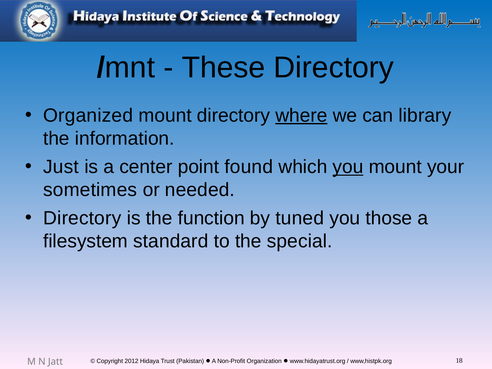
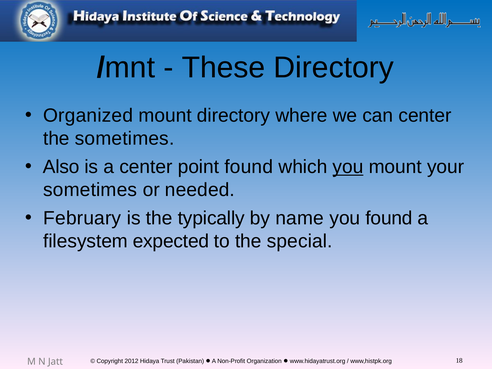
where underline: present -> none
can library: library -> center
the information: information -> sometimes
Just: Just -> Also
Directory at (82, 218): Directory -> February
function: function -> typically
tuned: tuned -> name
you those: those -> found
standard: standard -> expected
